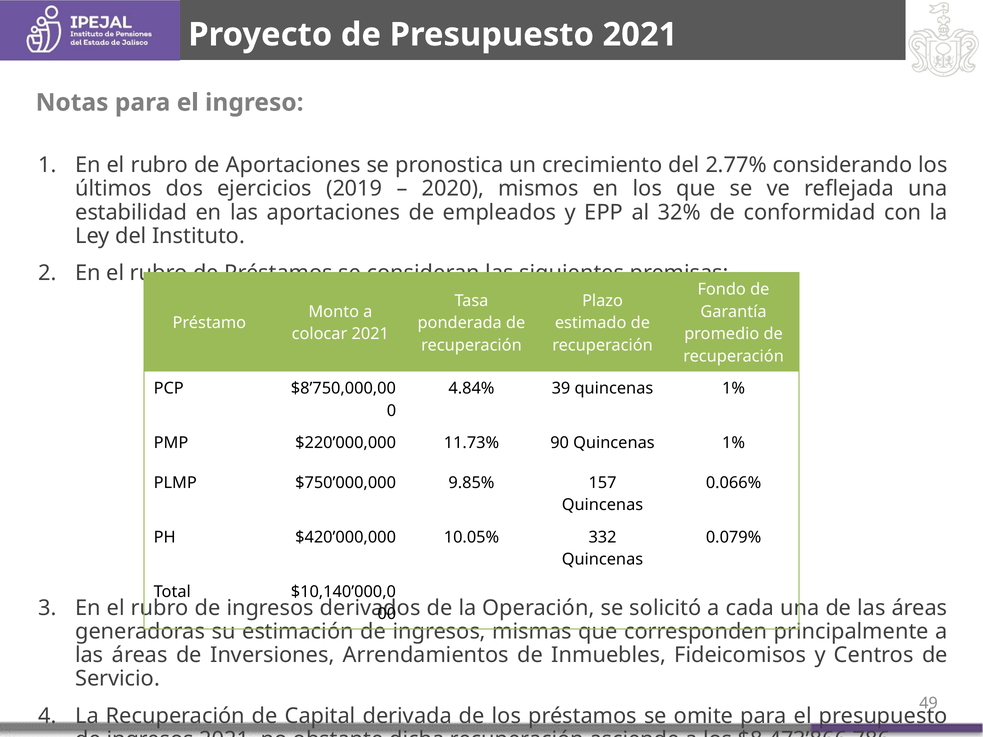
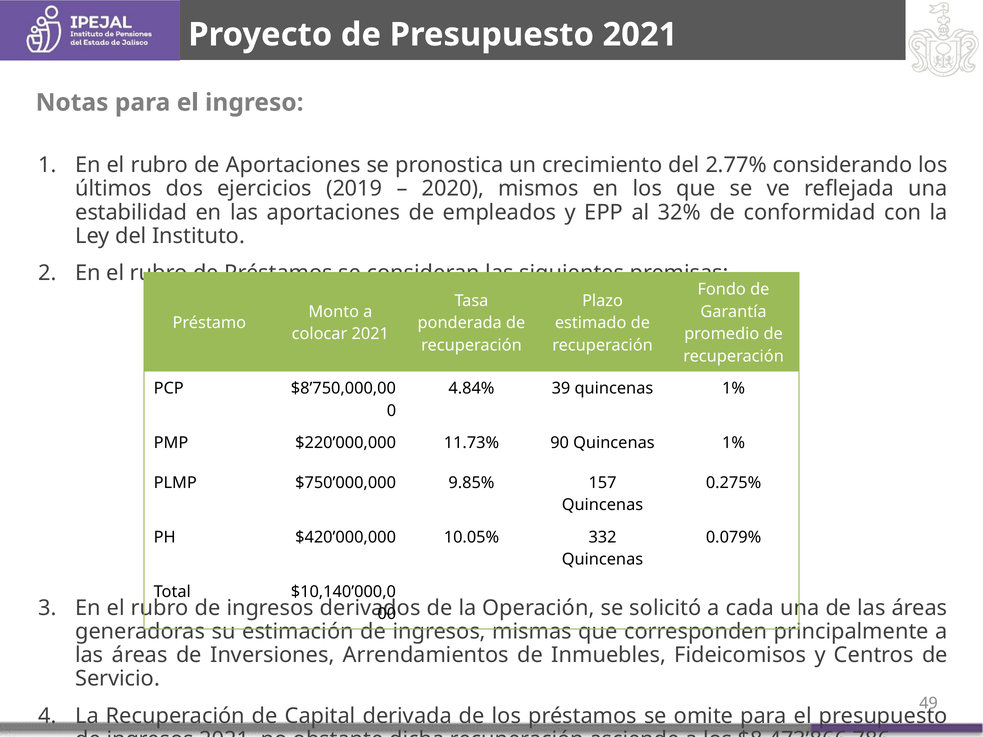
0.066%: 0.066% -> 0.275%
